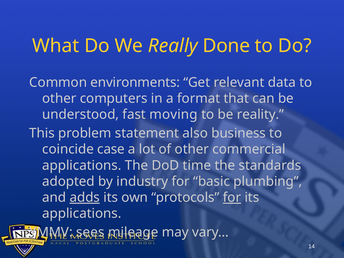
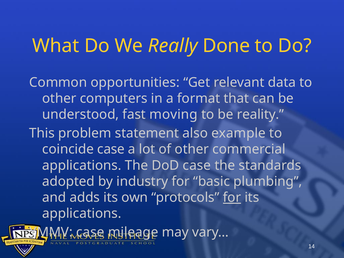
environments: environments -> opportunities
business: business -> example
DoD time: time -> case
adds underline: present -> none
YMMV sees: sees -> case
